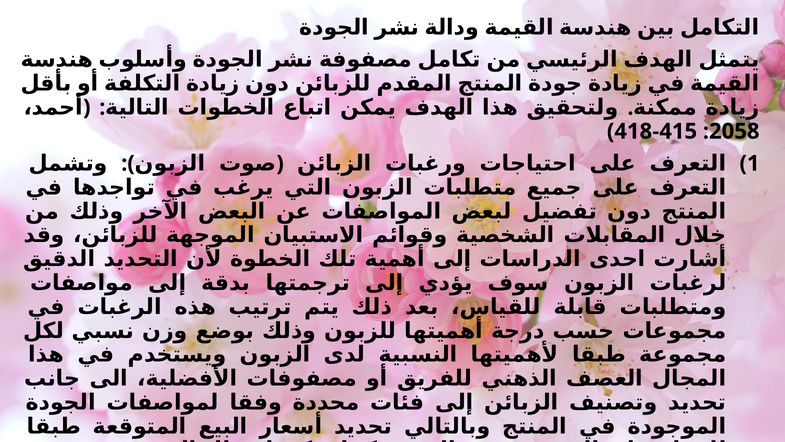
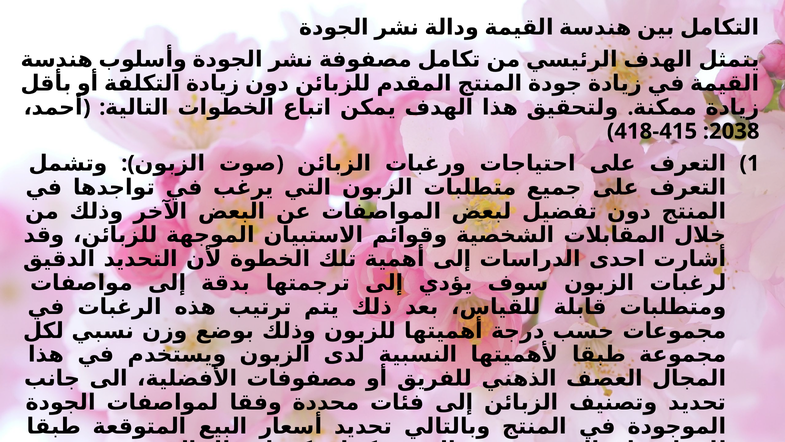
2058: 2058 -> 2038
